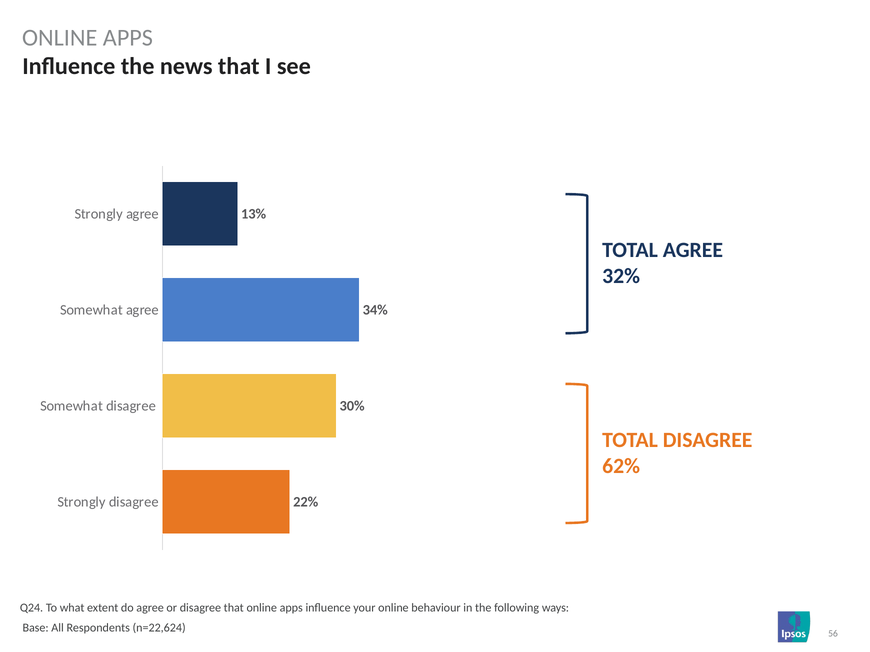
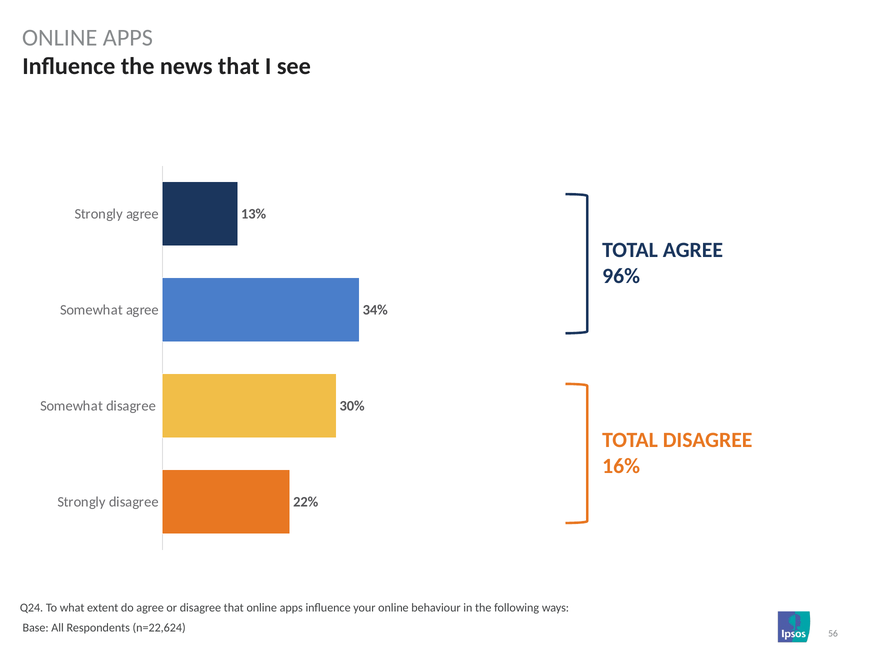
32%: 32% -> 96%
62%: 62% -> 16%
